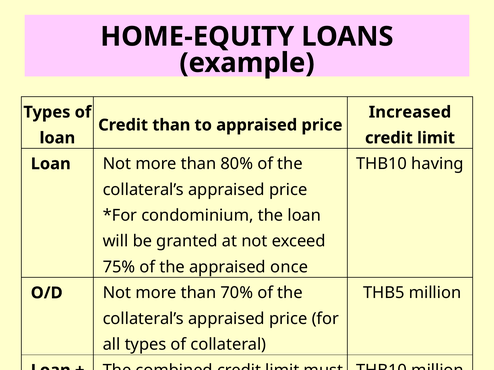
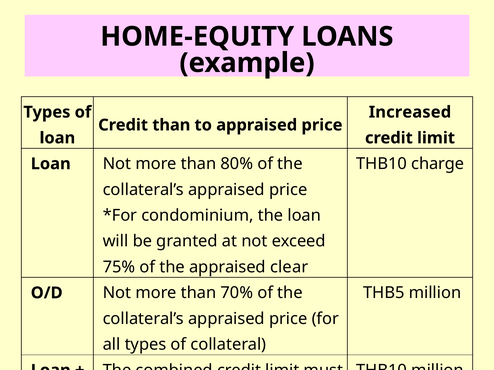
having: having -> charge
once: once -> clear
